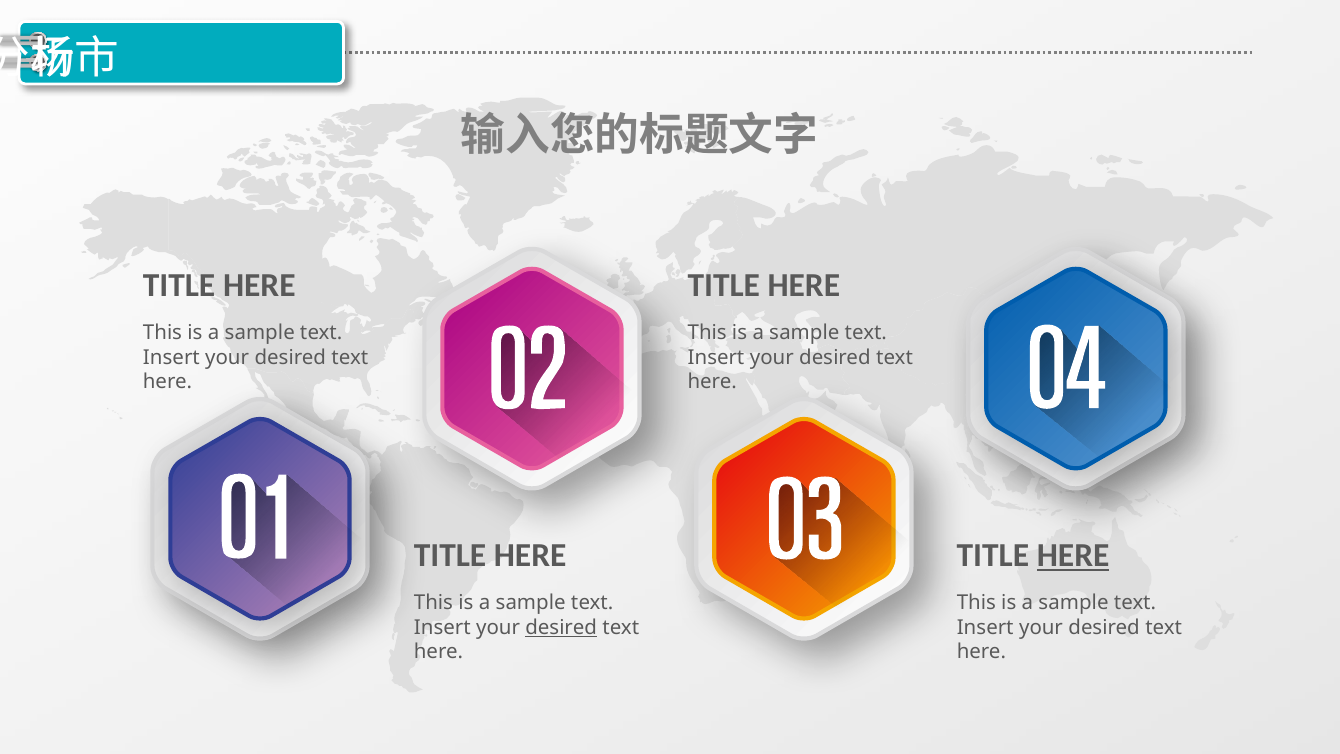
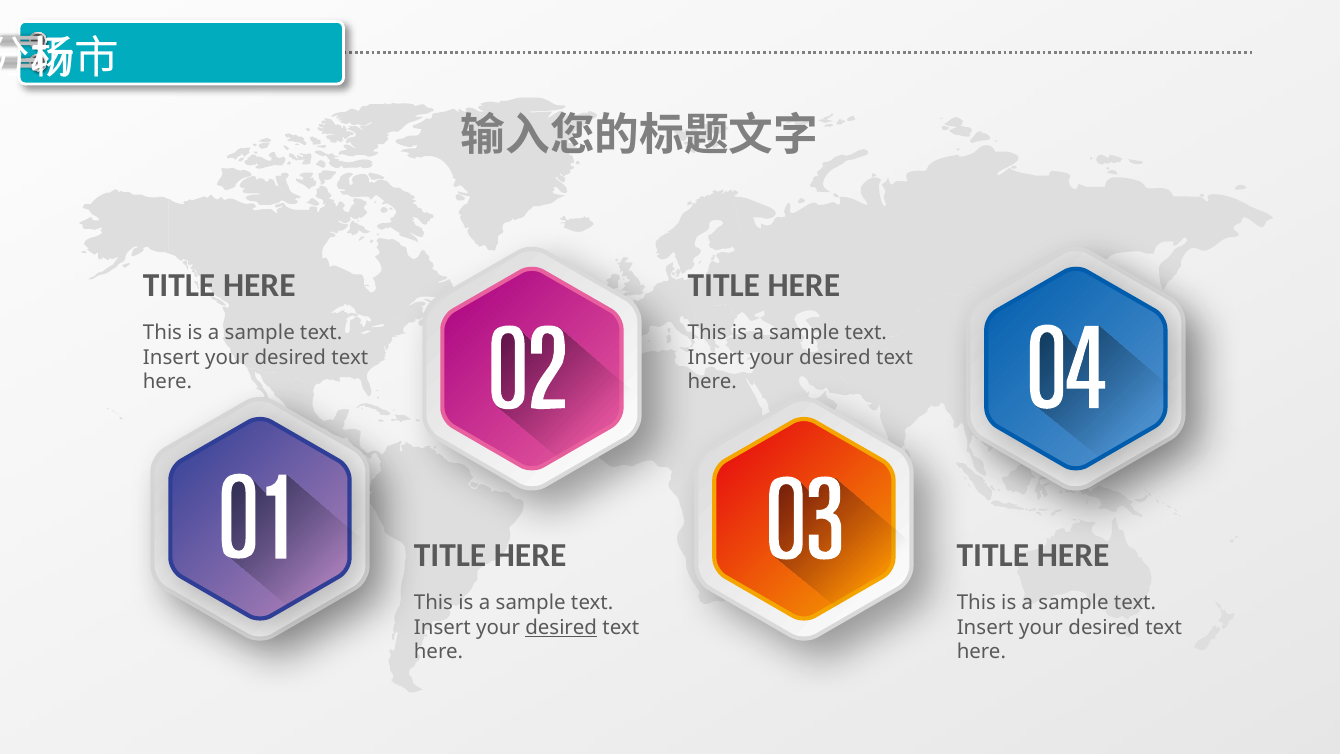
HERE at (1073, 556) underline: present -> none
